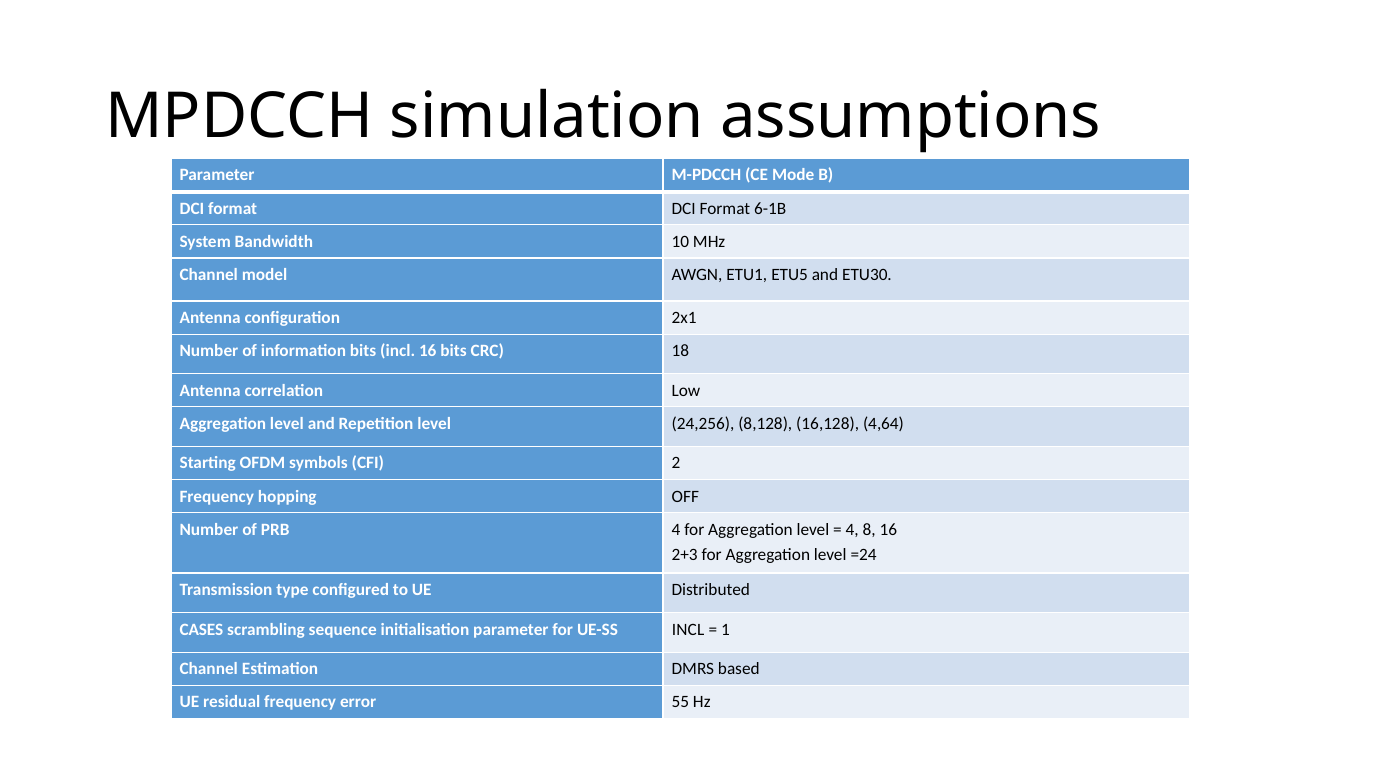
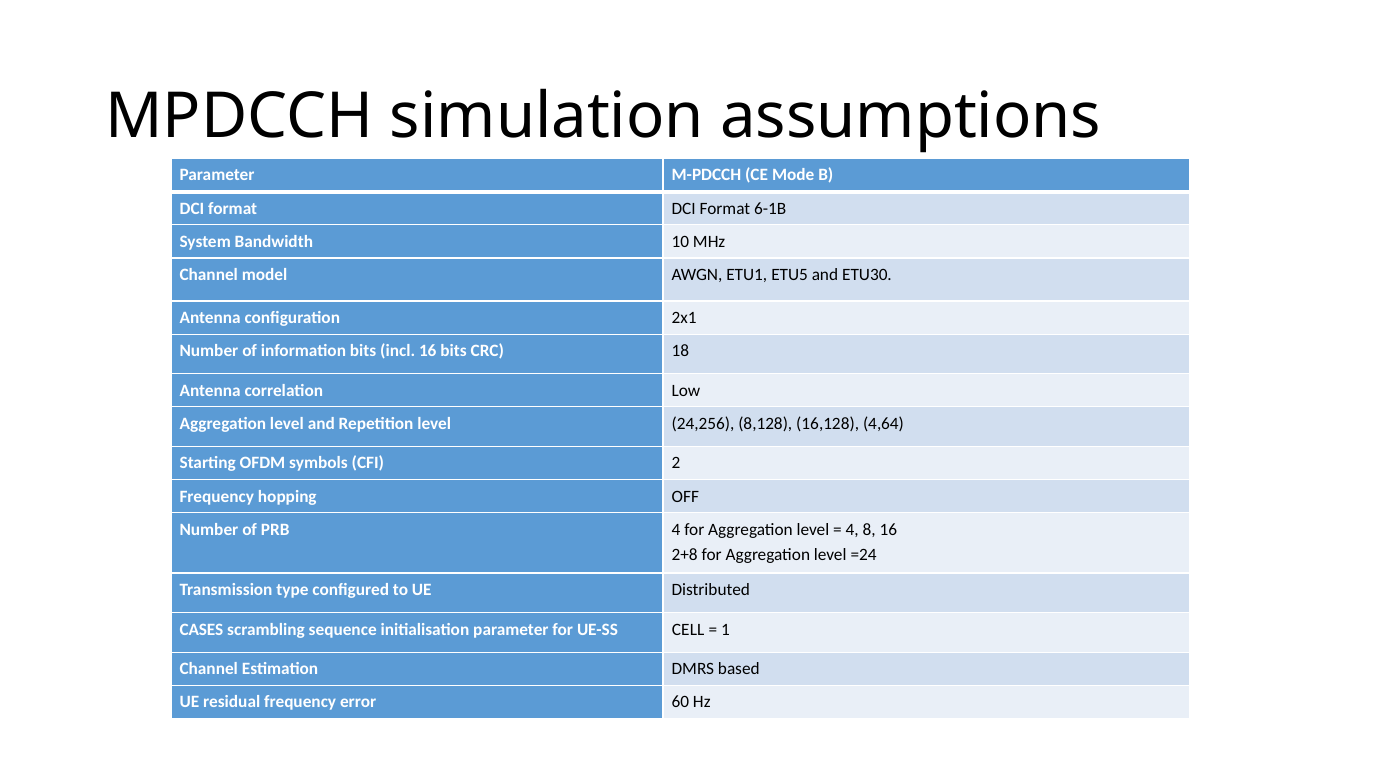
2+3: 2+3 -> 2+8
UE-SS INCL: INCL -> CELL
55: 55 -> 60
